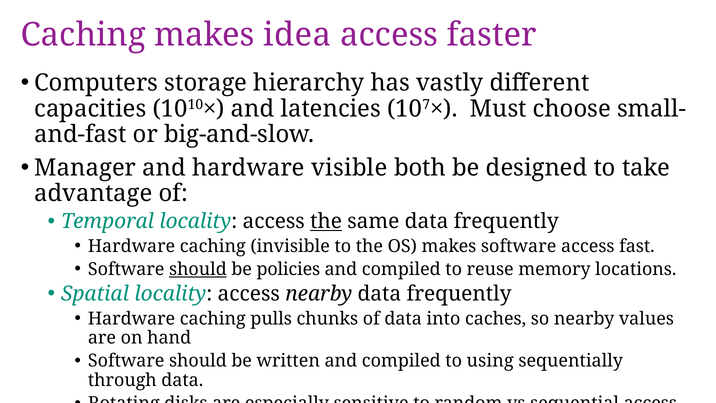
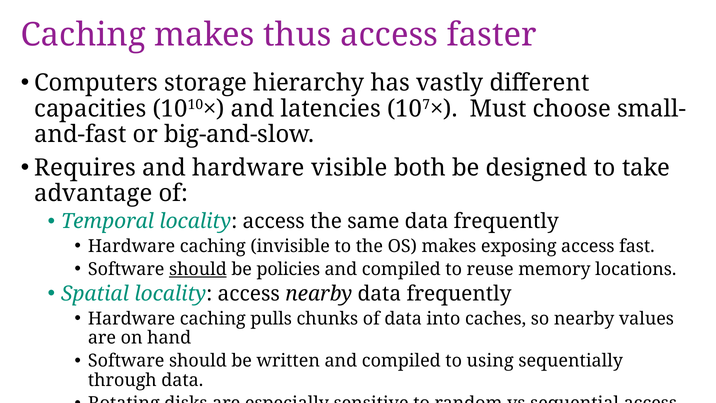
idea: idea -> thus
Manager: Manager -> Requires
the at (326, 221) underline: present -> none
makes software: software -> exposing
